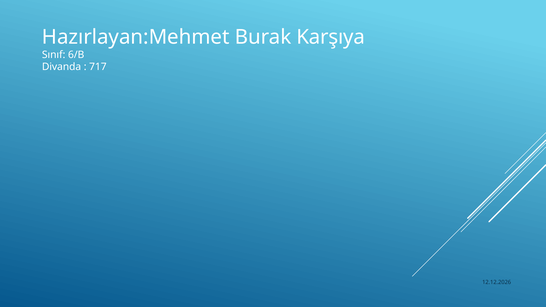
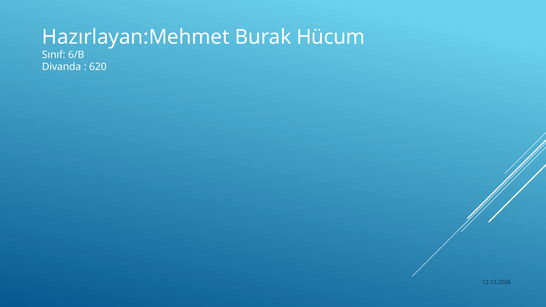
Karşıya: Karşıya -> Hücum
717: 717 -> 620
